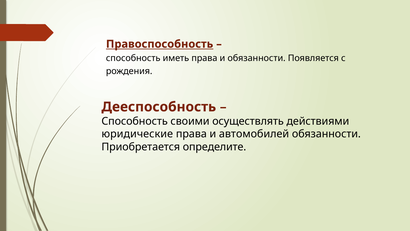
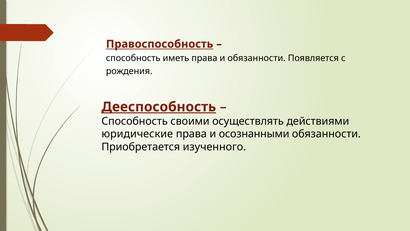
Дееспособность underline: none -> present
автомобилей: автомобилей -> осознанными
определите: определите -> изученного
